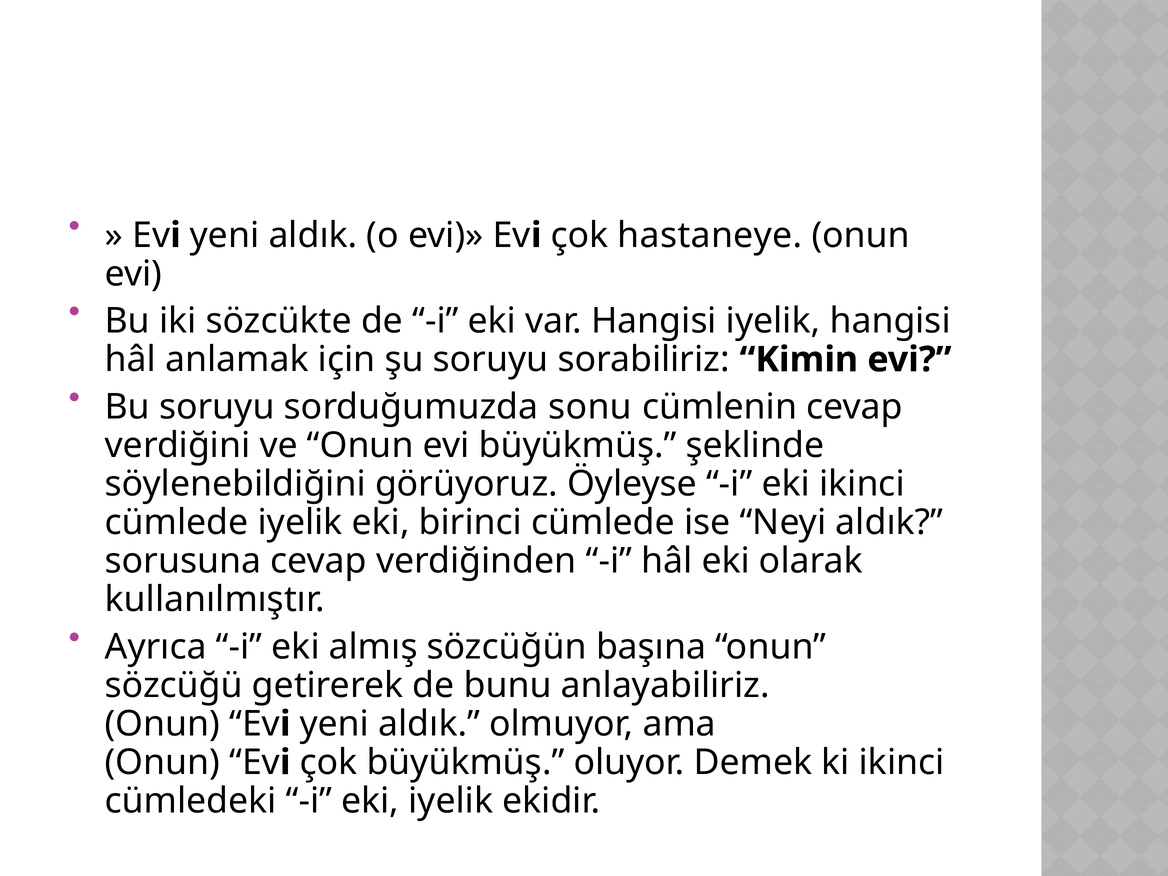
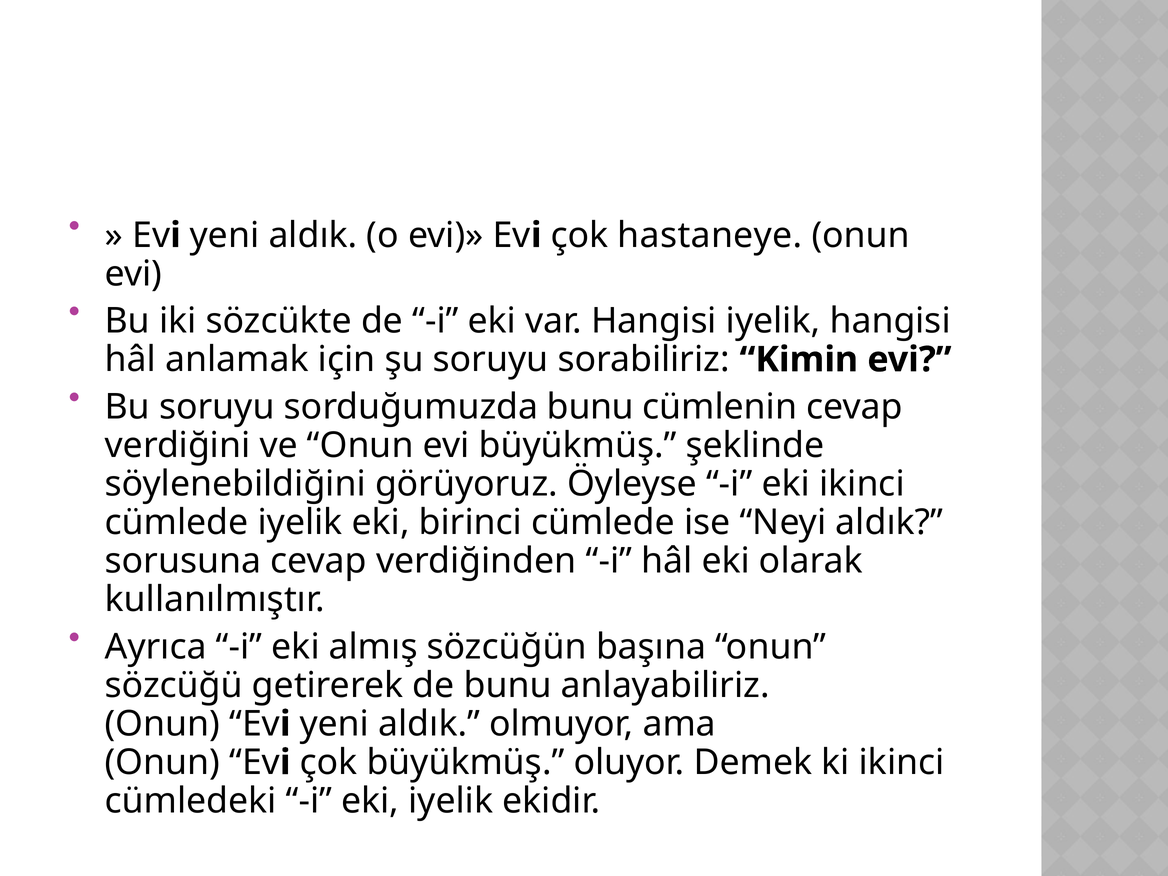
sorduğumuzda sonu: sonu -> bunu
